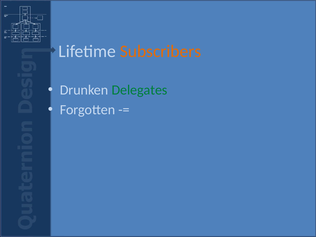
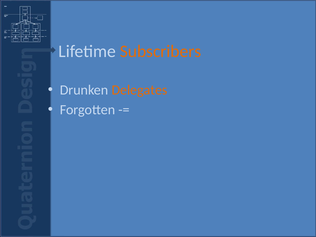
Delegates colour: green -> orange
